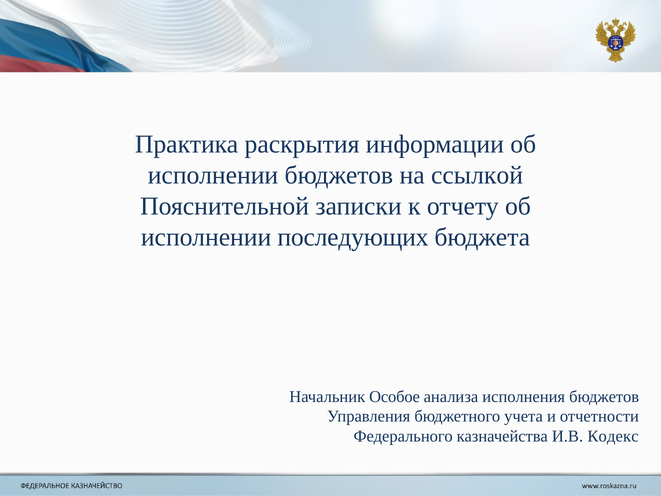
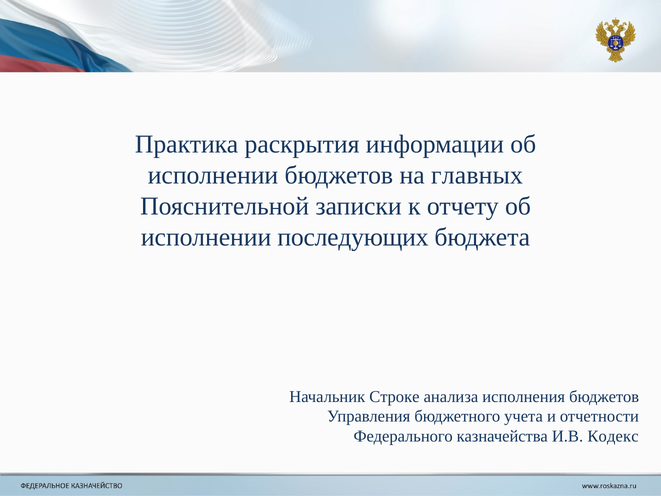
ссылкой: ссылкой -> главных
Особое: Особое -> Строке
